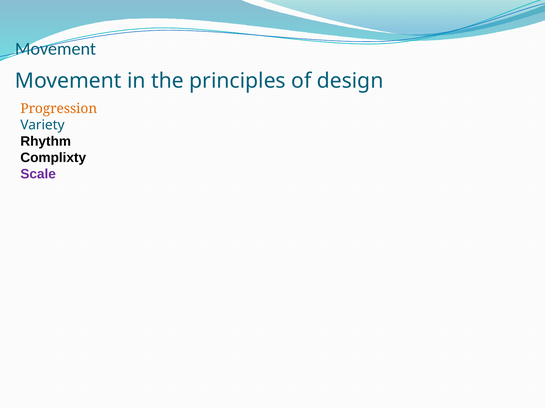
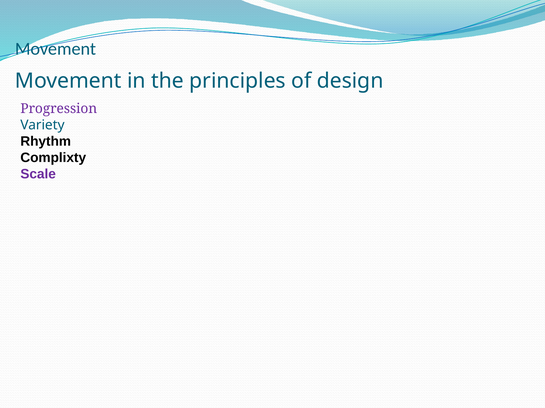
Progression colour: orange -> purple
